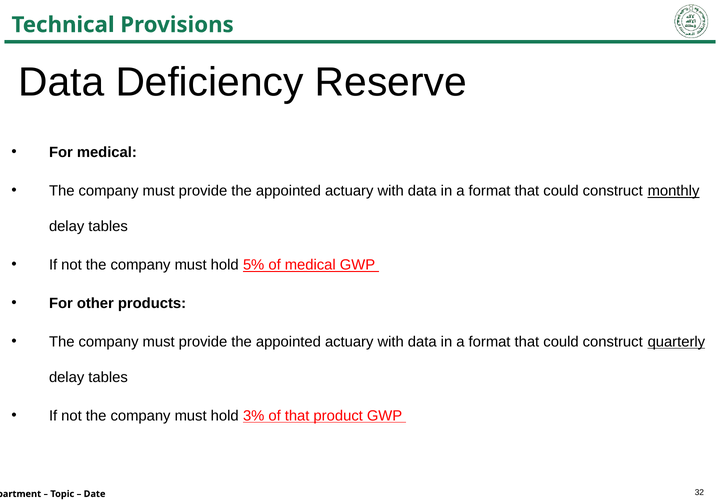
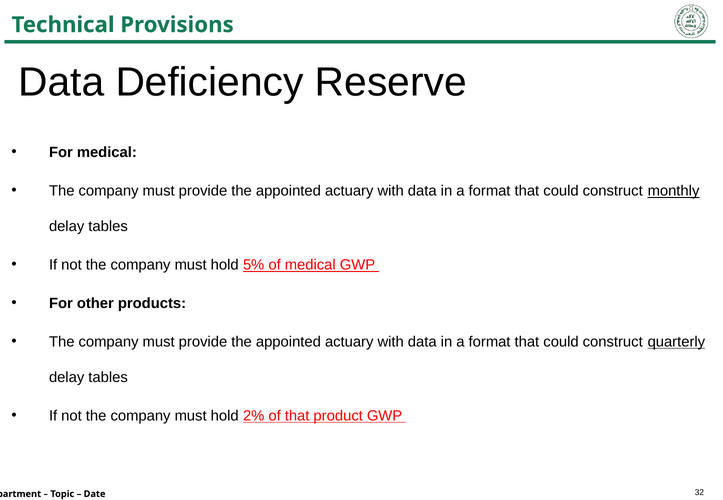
3%: 3% -> 2%
